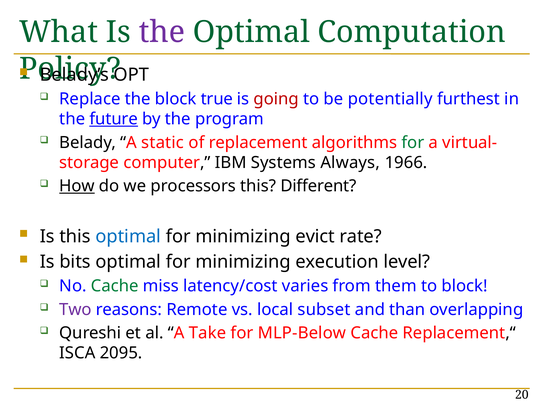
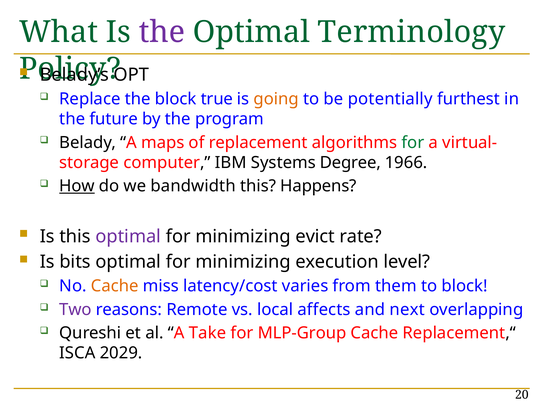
Computation: Computation -> Terminology
going colour: red -> orange
future underline: present -> none
static: static -> maps
Always: Always -> Degree
processors: processors -> bandwidth
Different: Different -> Happens
optimal at (128, 236) colour: blue -> purple
Cache at (115, 286) colour: green -> orange
subset: subset -> affects
than: than -> next
MLP-Below: MLP-Below -> MLP-Group
2095: 2095 -> 2029
